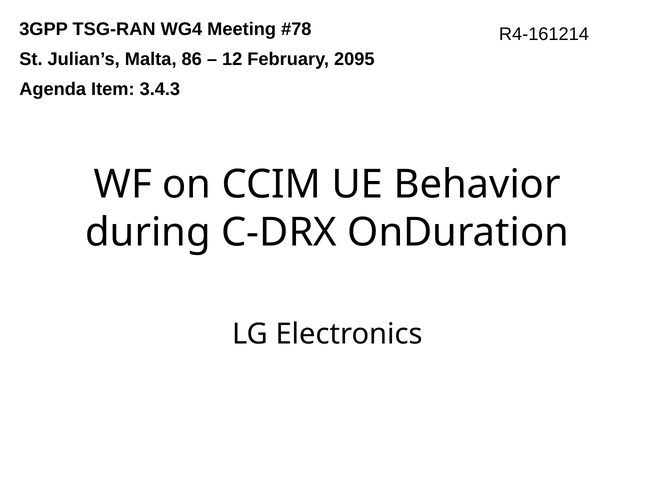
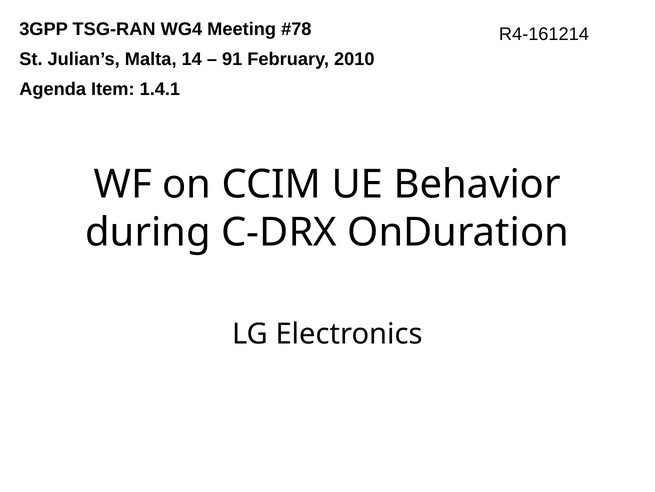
86: 86 -> 14
12: 12 -> 91
2095: 2095 -> 2010
3.4.3: 3.4.3 -> 1.4.1
